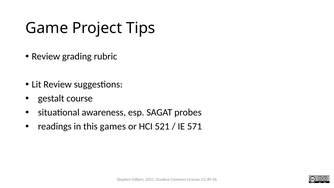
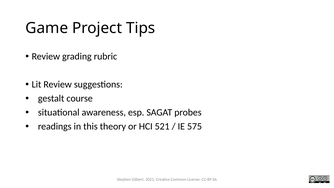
games: games -> theory
571: 571 -> 575
